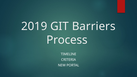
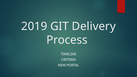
Barriers: Barriers -> Delivery
